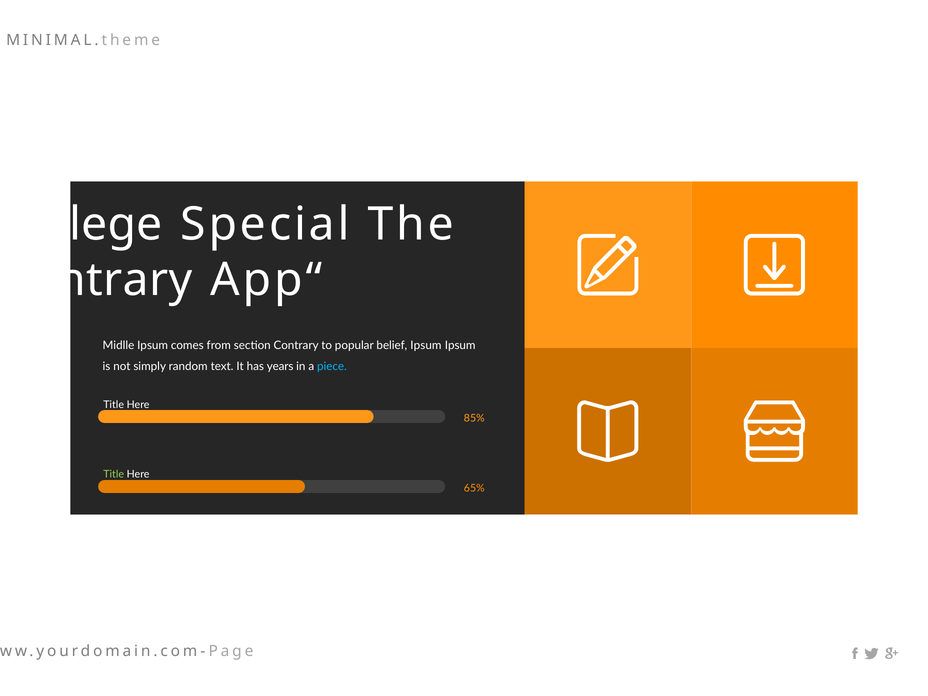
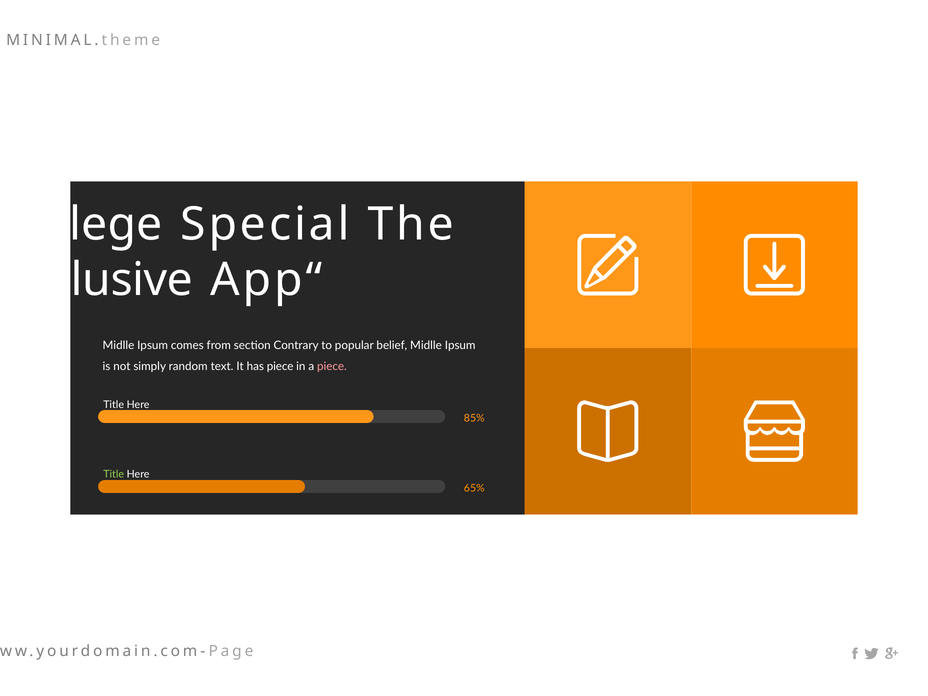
Contrary at (96, 280): Contrary -> Exclusive
belief Ipsum: Ipsum -> Midlle
has years: years -> piece
piece at (332, 366) colour: light blue -> pink
